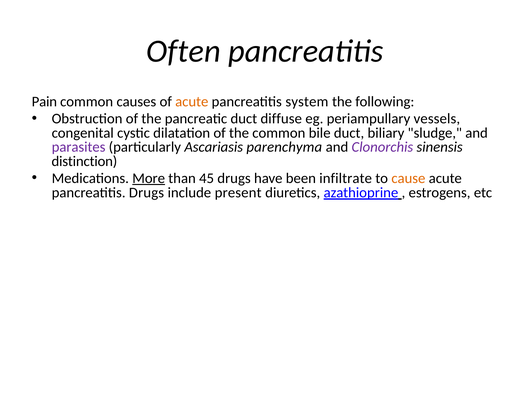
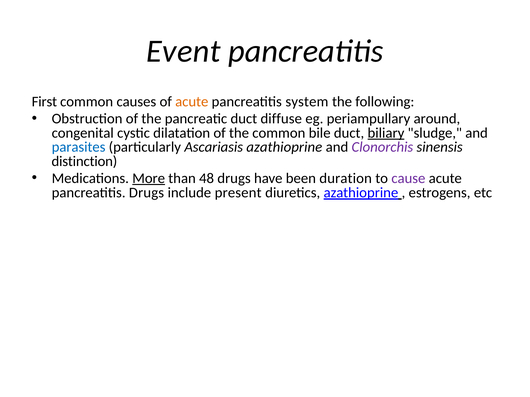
Often: Often -> Event
Pain: Pain -> First
vessels: vessels -> around
biliary underline: none -> present
parasites colour: purple -> blue
Ascariasis parenchyma: parenchyma -> azathioprine
45: 45 -> 48
infiltrate: infiltrate -> duration
cause colour: orange -> purple
